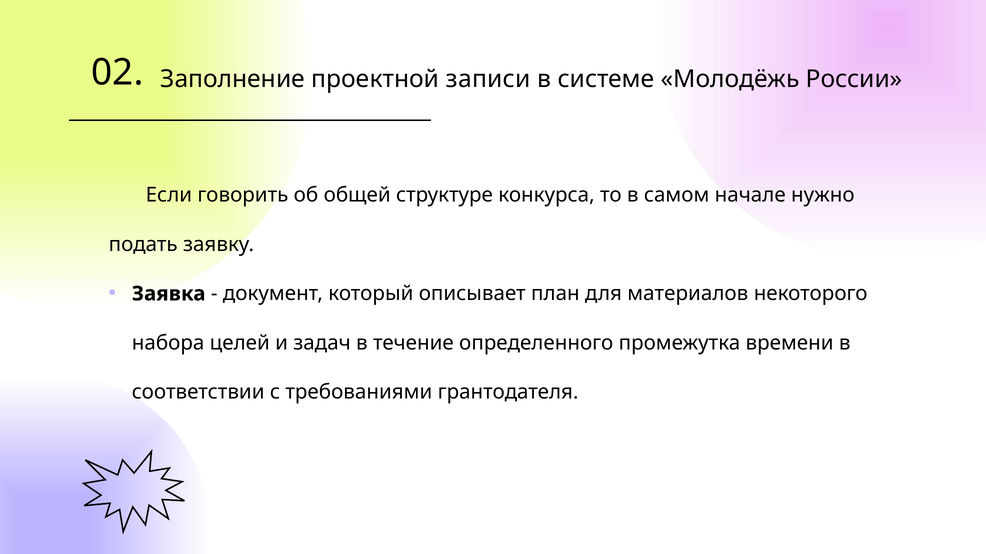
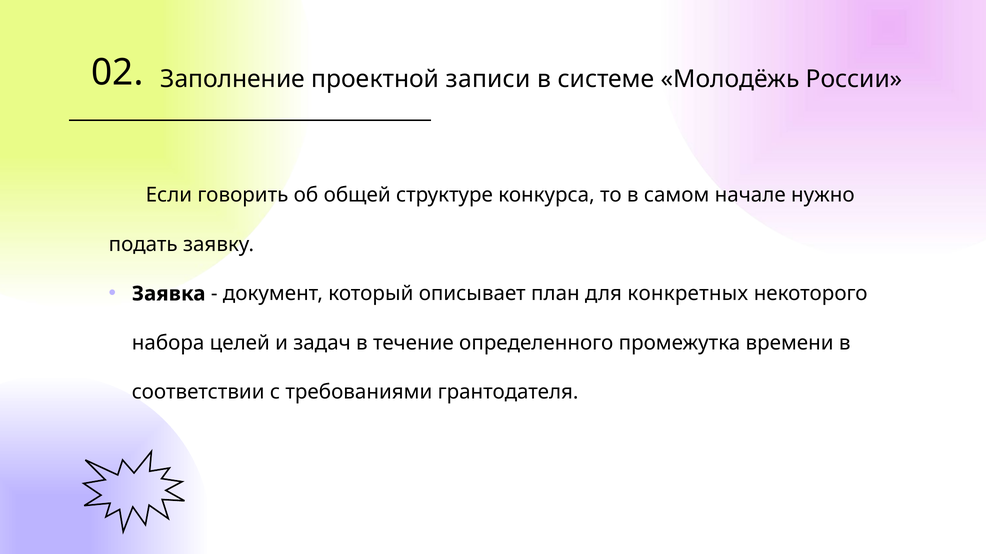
материалов: материалов -> конкретных
